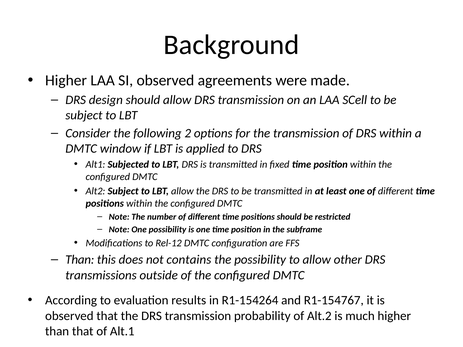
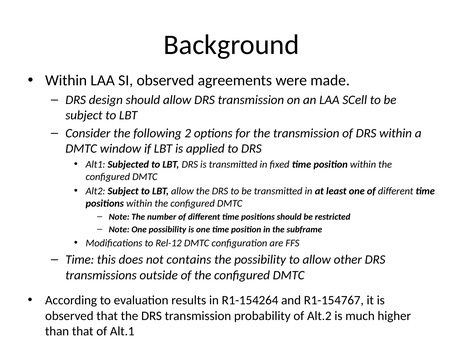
Higher at (66, 81): Higher -> Within
Than at (80, 260): Than -> Time
